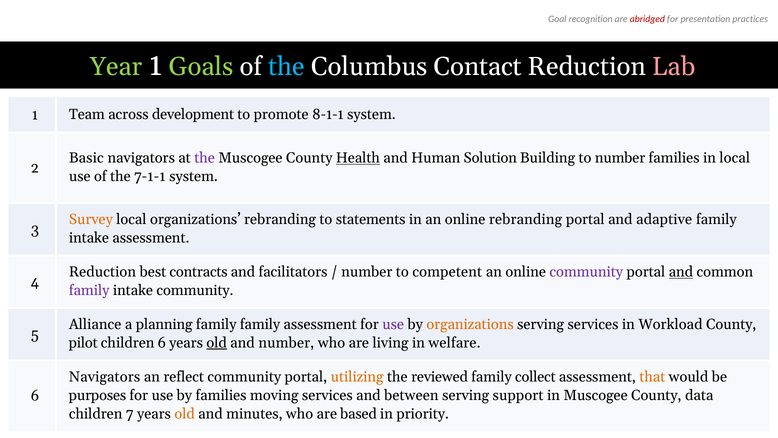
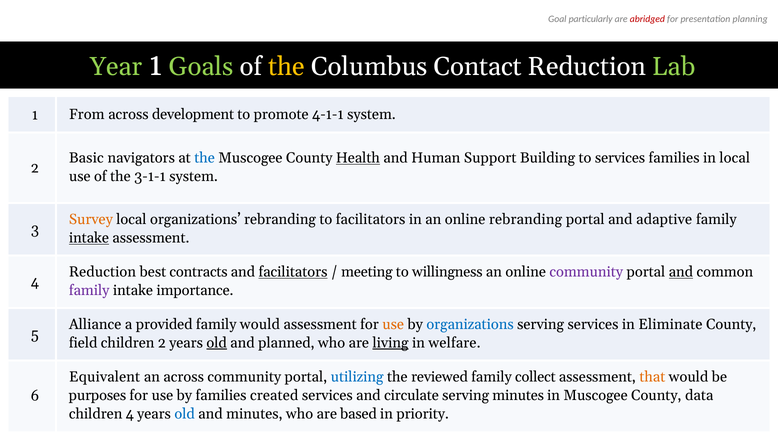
recognition: recognition -> particularly
practices: practices -> planning
the at (287, 67) colour: light blue -> yellow
Lab colour: pink -> light green
Team: Team -> From
8-1-1: 8-1-1 -> 4-1-1
the at (205, 158) colour: purple -> blue
Solution: Solution -> Support
to number: number -> services
7-1-1: 7-1-1 -> 3-1-1
to statements: statements -> facilitators
intake at (89, 238) underline: none -> present
facilitators at (293, 272) underline: none -> present
number at (367, 272): number -> meeting
competent: competent -> willingness
intake community: community -> importance
planning: planning -> provided
family family: family -> would
use at (393, 324) colour: purple -> orange
organizations at (470, 324) colour: orange -> blue
Workload: Workload -> Eliminate
pilot: pilot -> field
children 6: 6 -> 2
and number: number -> planned
living underline: none -> present
Navigators at (105, 377): Navigators -> Equivalent
an reflect: reflect -> across
utilizing colour: orange -> blue
moving: moving -> created
between: between -> circulate
serving support: support -> minutes
children 7: 7 -> 4
old at (185, 413) colour: orange -> blue
